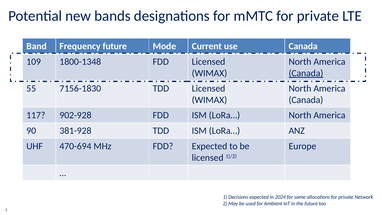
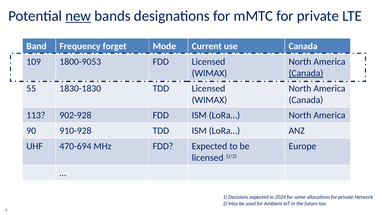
new underline: none -> present
Frequency future: future -> forget
1800-1348: 1800-1348 -> 1800-9053
7156-1830: 7156-1830 -> 1830-1830
117: 117 -> 113
381-928: 381-928 -> 910-928
